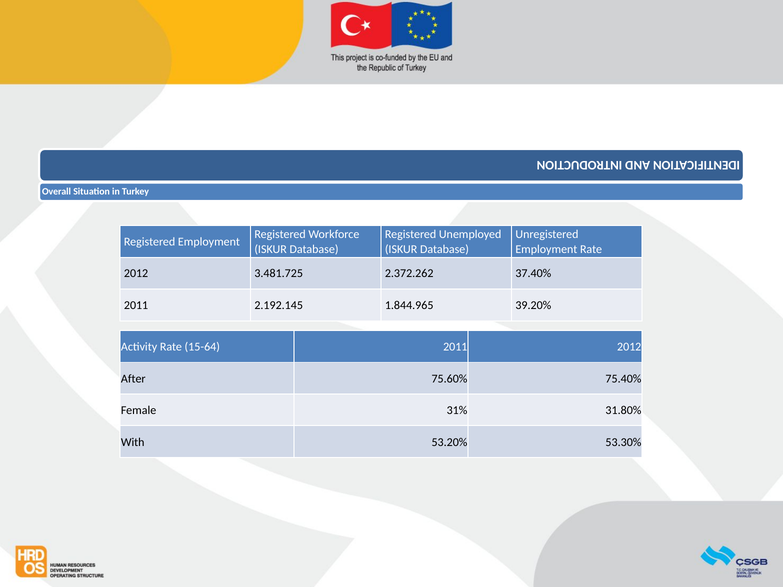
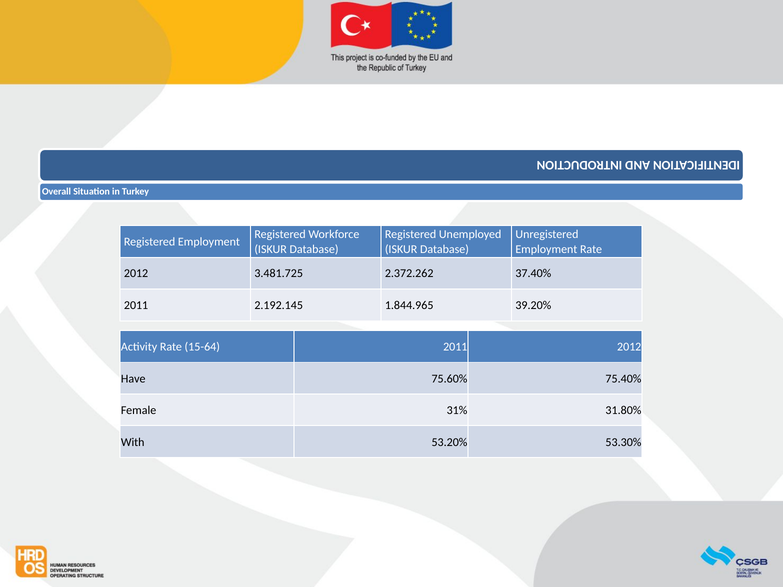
After: After -> Have
